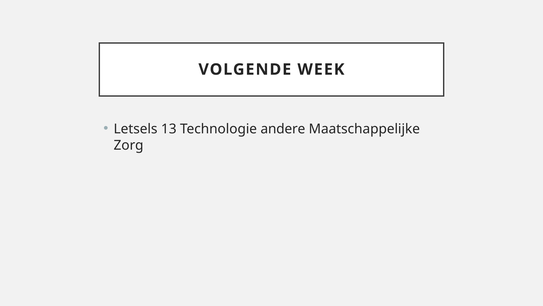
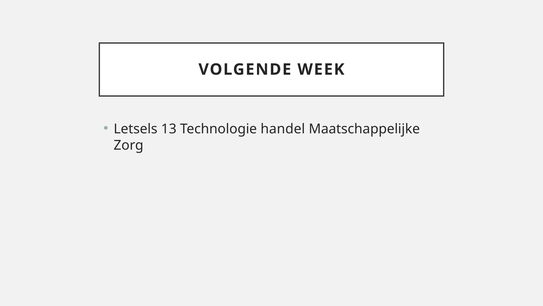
andere: andere -> handel
